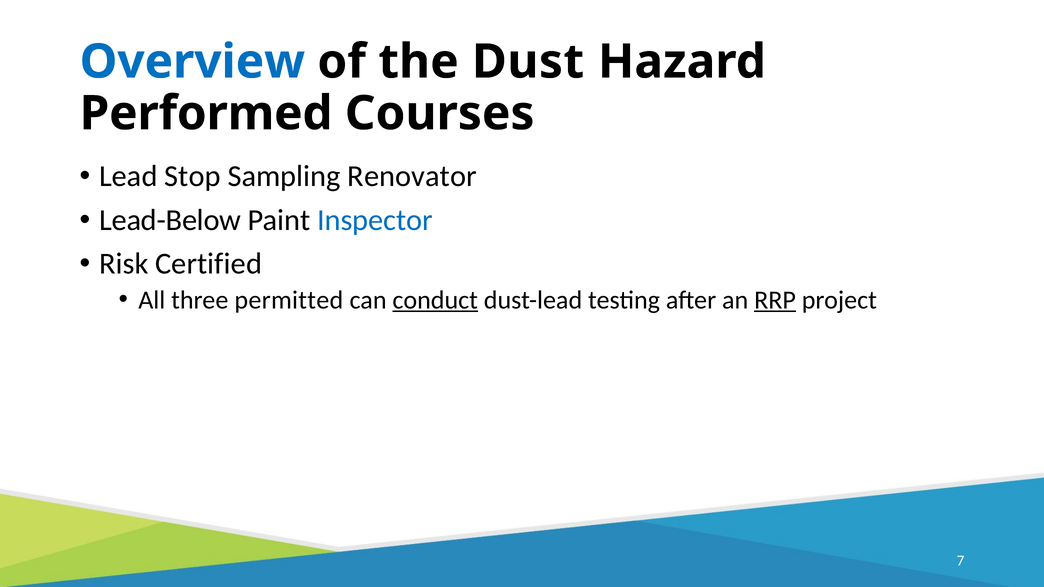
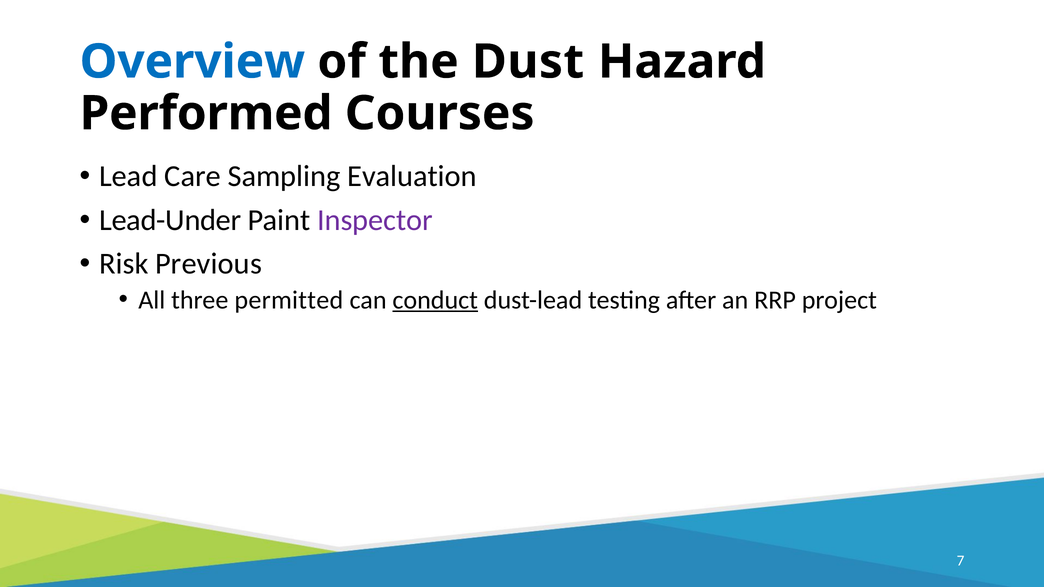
Stop: Stop -> Care
Renovator: Renovator -> Evaluation
Lead-Below: Lead-Below -> Lead-Under
Inspector colour: blue -> purple
Certified: Certified -> Previous
RRP underline: present -> none
